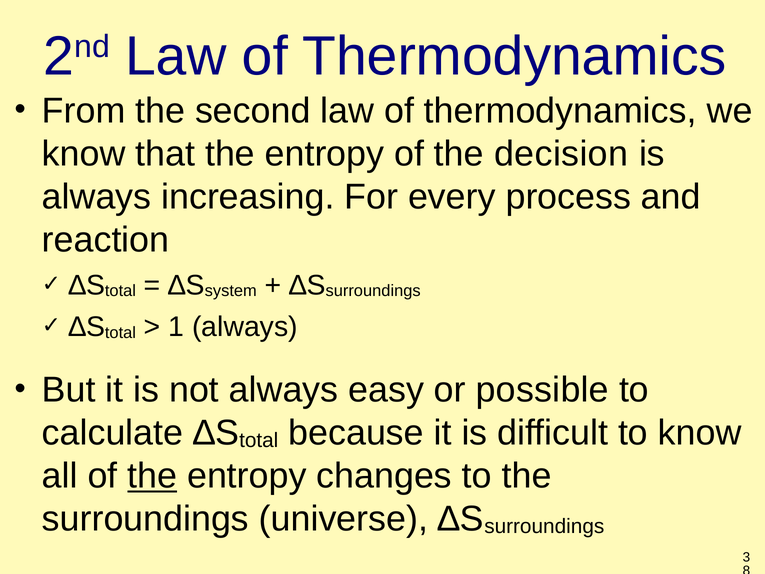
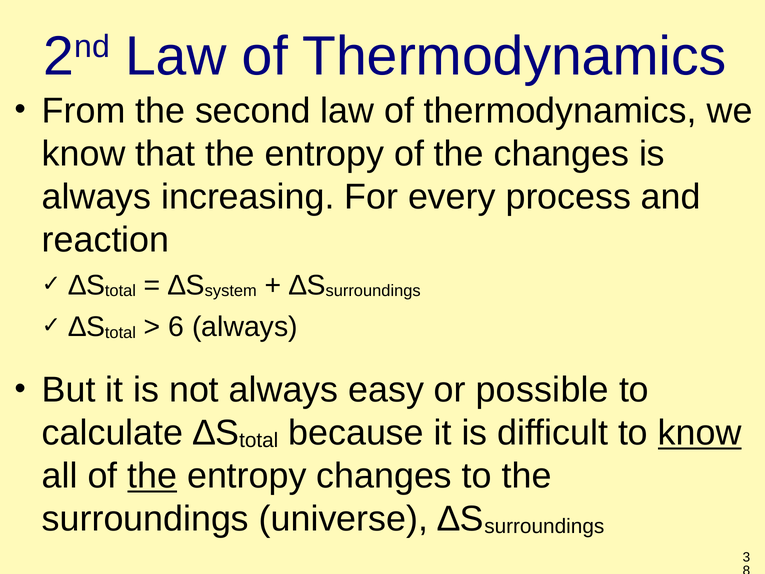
the decision: decision -> changes
1: 1 -> 6
know at (700, 433) underline: none -> present
